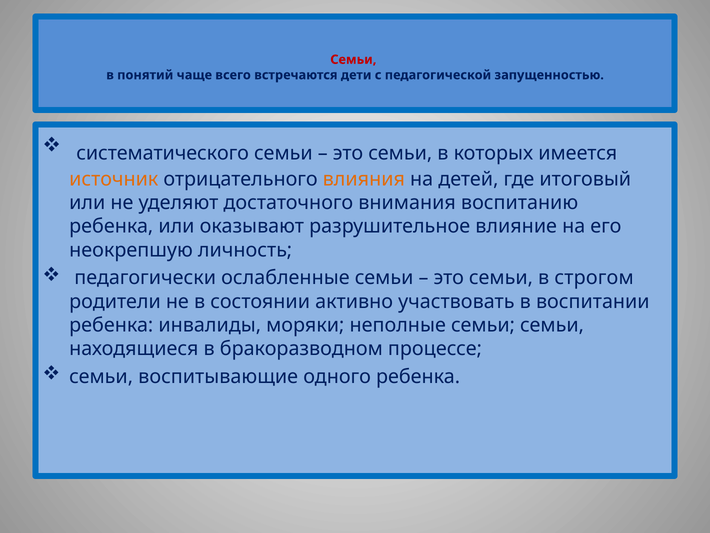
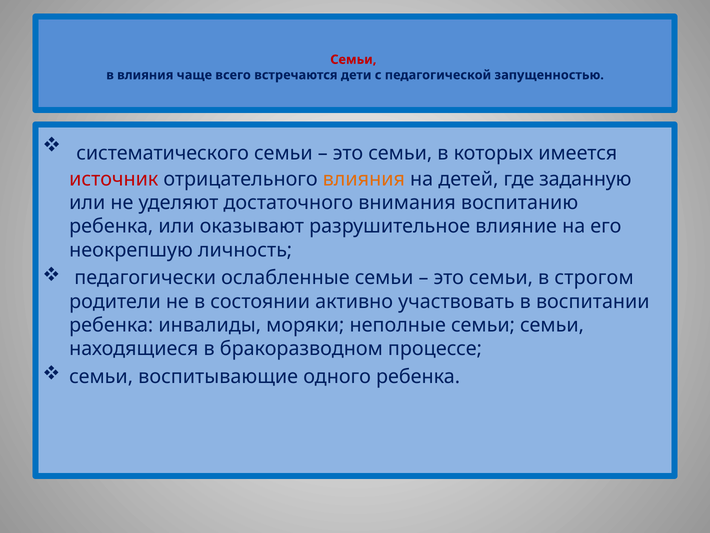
в понятий: понятий -> влияния
источник colour: orange -> red
итоговый: итоговый -> заданную
